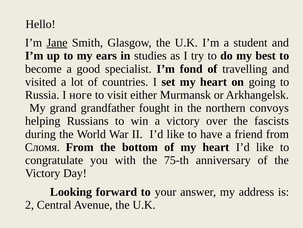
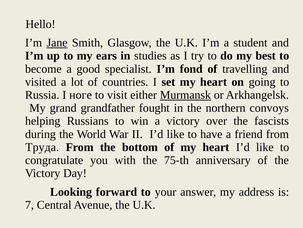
Murmansk underline: none -> present
Сломя: Сломя -> Труда
2: 2 -> 7
